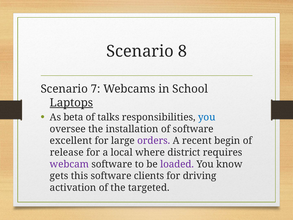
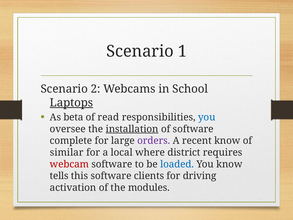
8: 8 -> 1
7: 7 -> 2
talks: talks -> read
installation underline: none -> present
excellent: excellent -> complete
recent begin: begin -> know
release: release -> similar
webcam colour: purple -> red
loaded colour: purple -> blue
gets: gets -> tells
targeted: targeted -> modules
